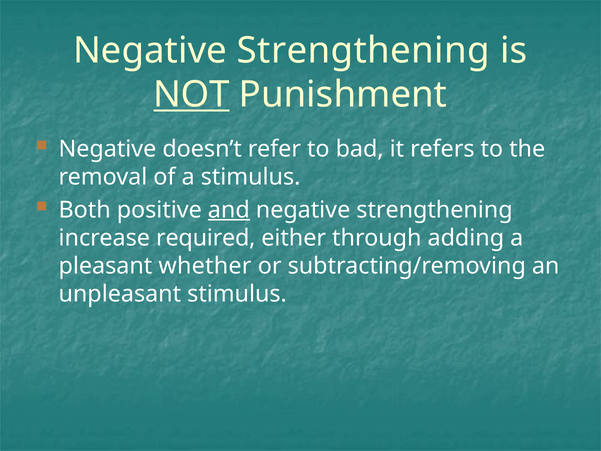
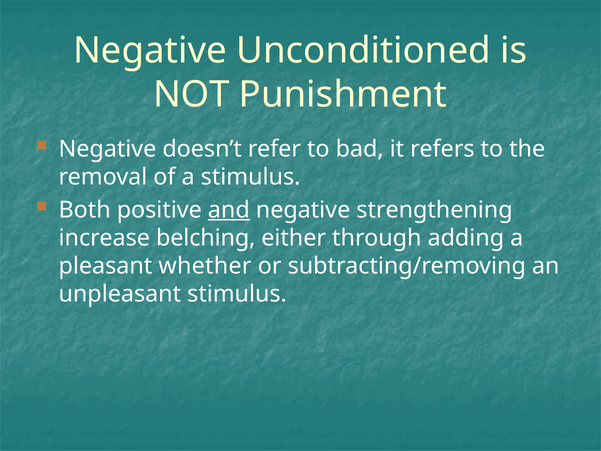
Strengthening at (363, 51): Strengthening -> Unconditioned
NOT underline: present -> none
required: required -> belching
